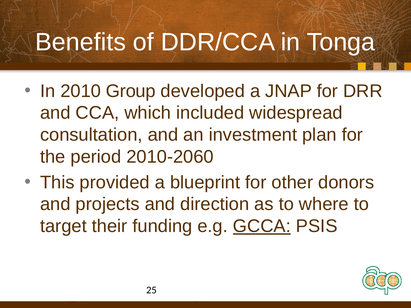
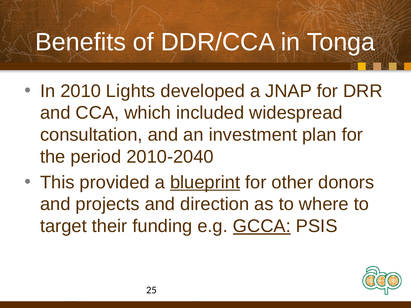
Group: Group -> Lights
2010-2060: 2010-2060 -> 2010-2040
blueprint underline: none -> present
